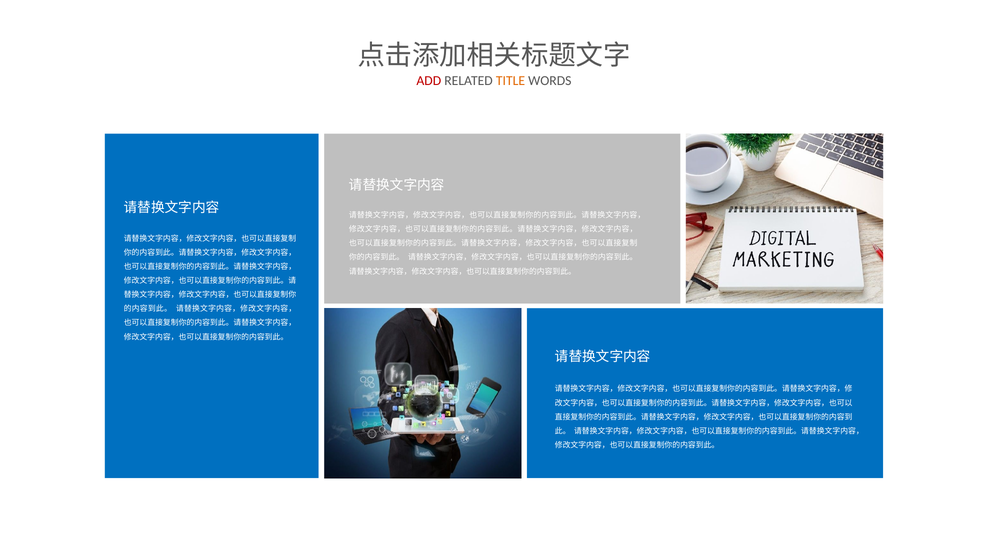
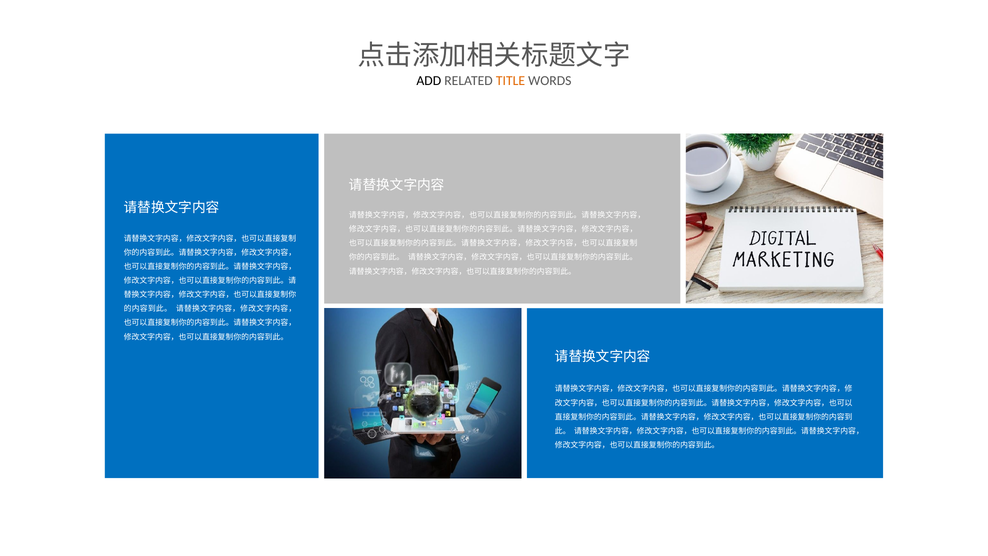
ADD colour: red -> black
